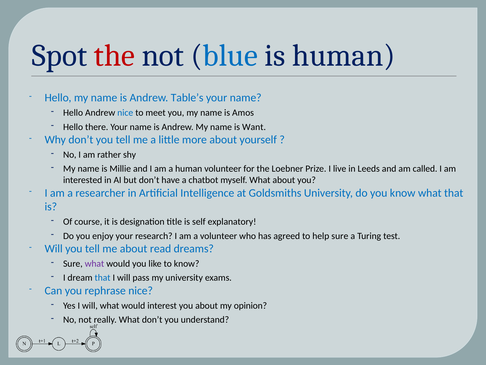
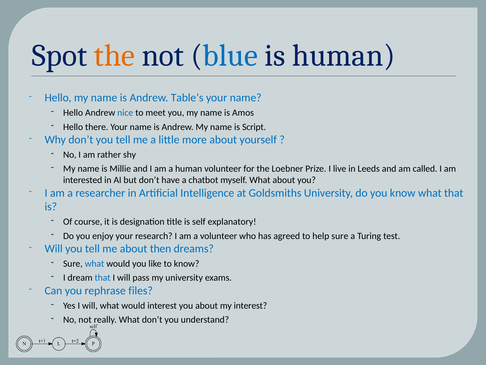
the at (114, 55) colour: red -> orange
Want: Want -> Script
read: read -> then
what at (94, 263) colour: purple -> blue
rephrase nice: nice -> files
my opinion: opinion -> interest
